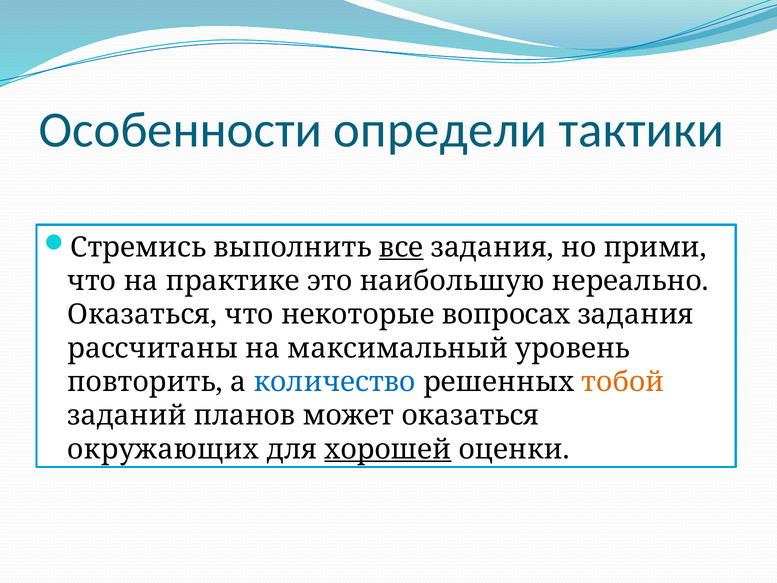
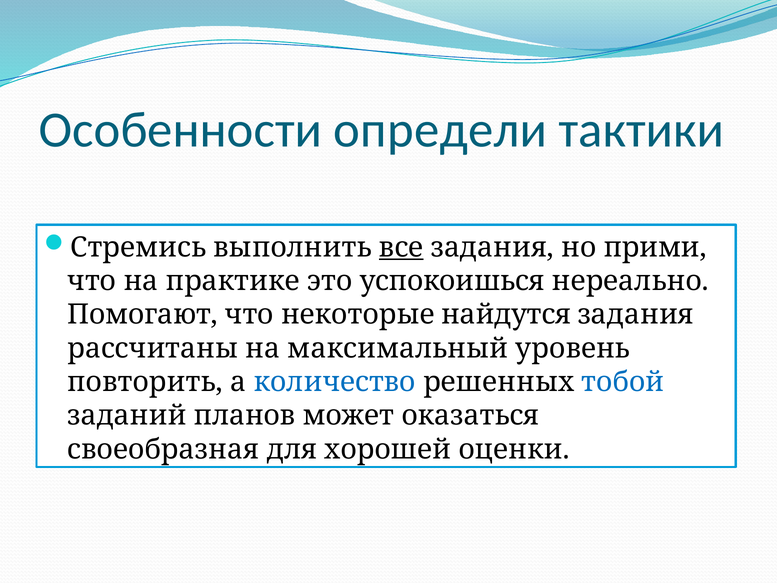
наибольшую: наибольшую -> успокоишься
Оказаться at (142, 315): Оказаться -> Помогают
вопросах: вопросах -> найдутся
тобой colour: orange -> blue
окружающих: окружающих -> своеобразная
хорошей underline: present -> none
